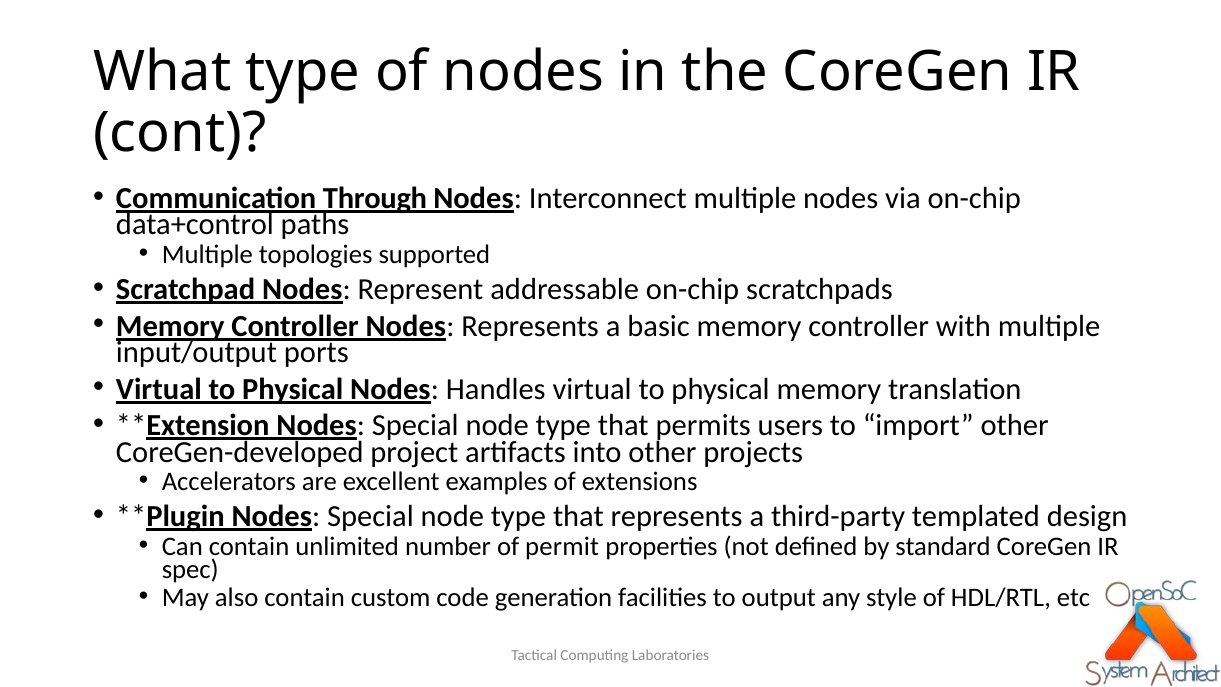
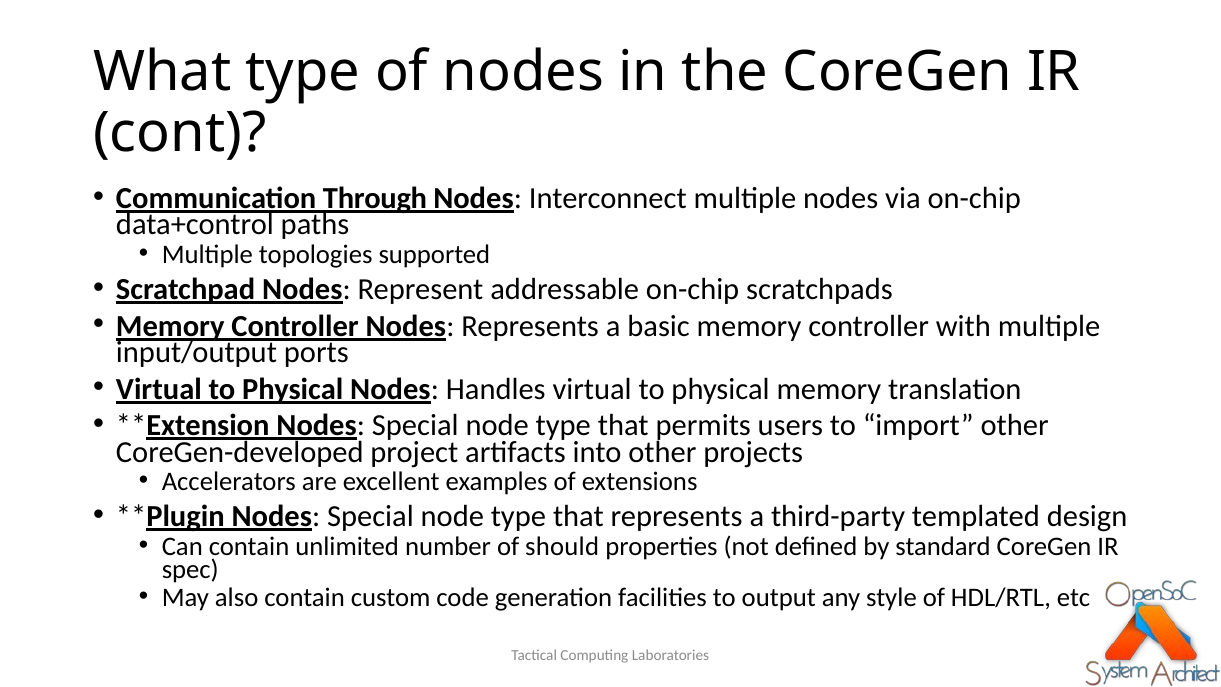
permit: permit -> should
